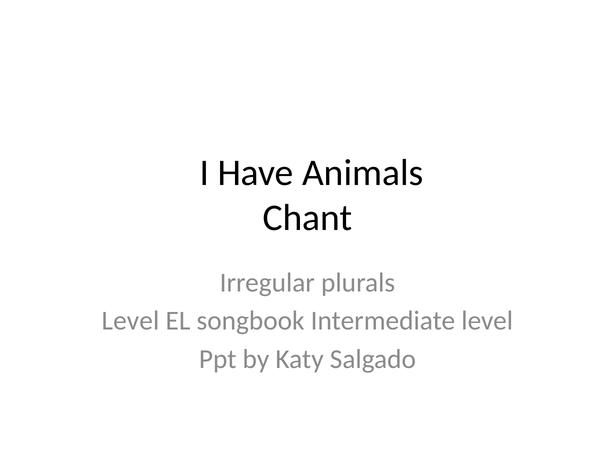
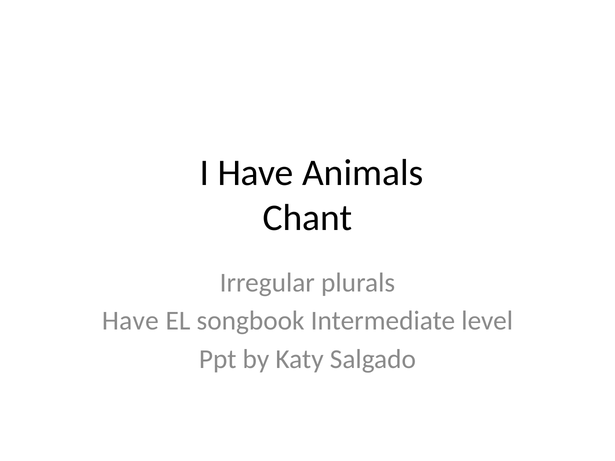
Level at (130, 321): Level -> Have
